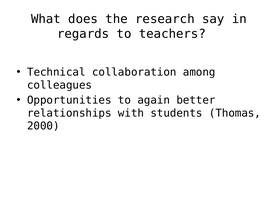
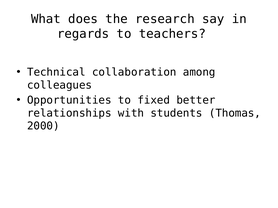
again: again -> fixed
